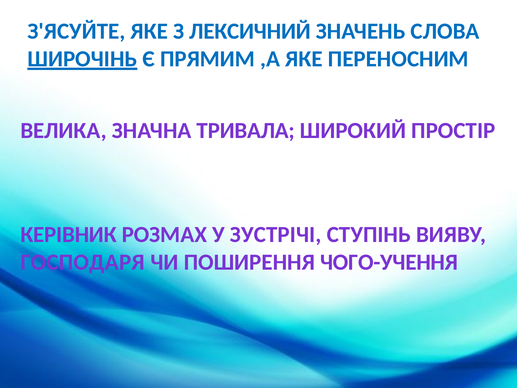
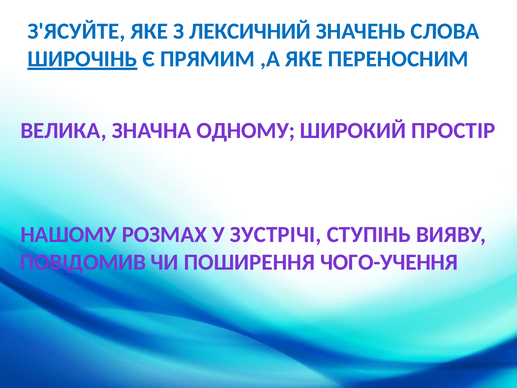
ТРИВАЛА: ТРИВАЛА -> ОДНОМУ
КЕРІВНИК: КЕРІВНИК -> НАШОМУ
ГОСПОДАРЯ: ГОСПОДАРЯ -> ПОВІДОМИВ
